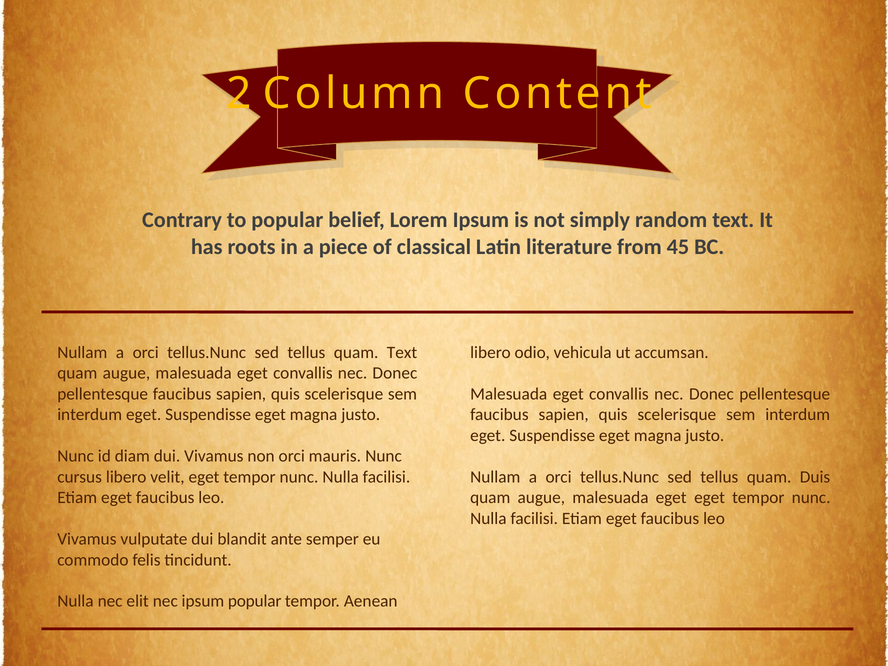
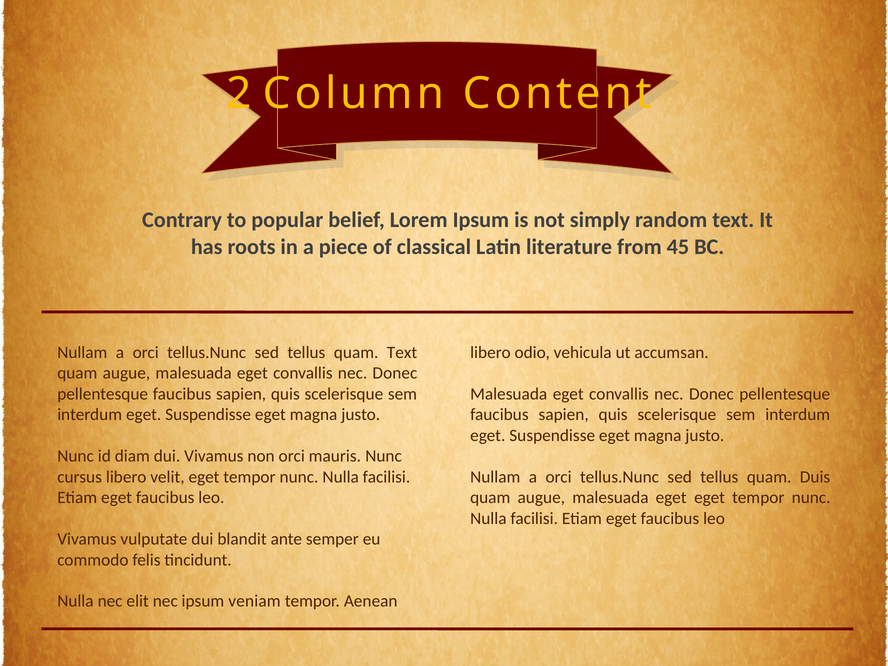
ipsum popular: popular -> veniam
